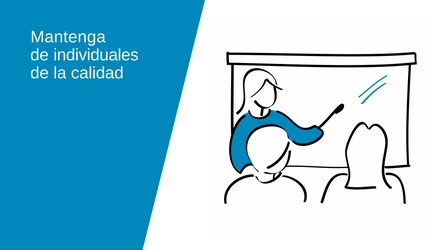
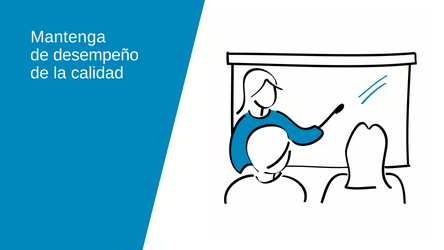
individuales: individuales -> desempeño
